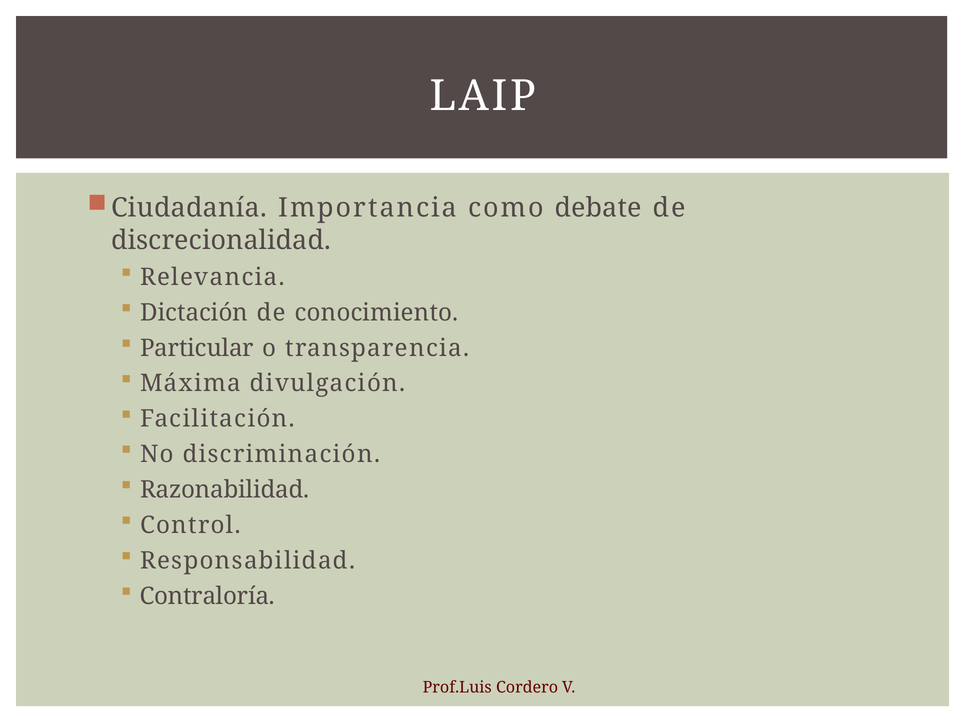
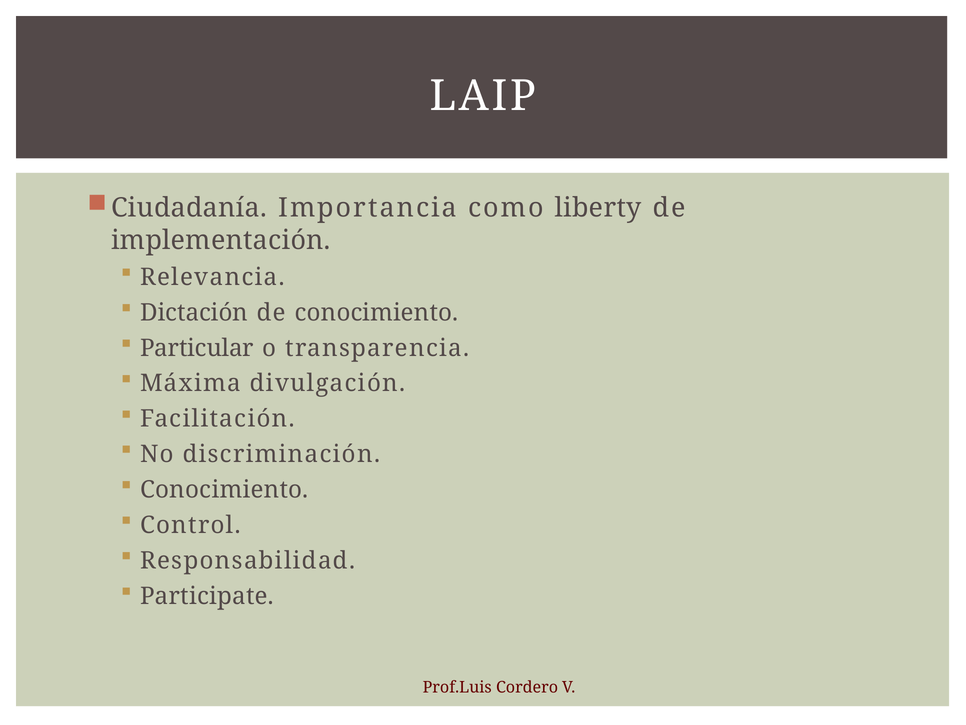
debate: debate -> liberty
discrecionalidad: discrecionalidad -> implementación
Razonabilidad at (225, 489): Razonabilidad -> Conocimiento
Contraloría: Contraloría -> Participate
